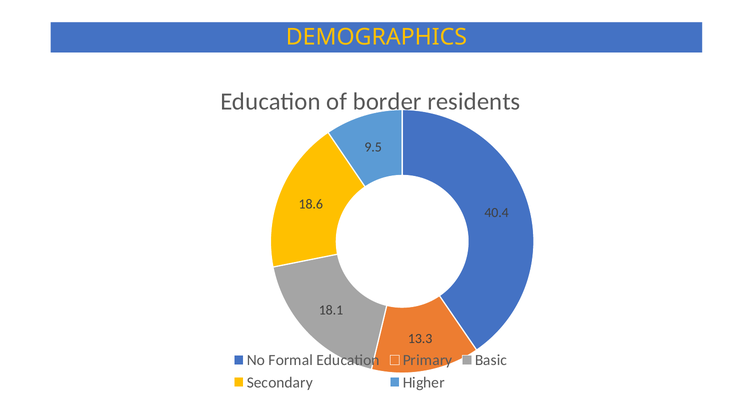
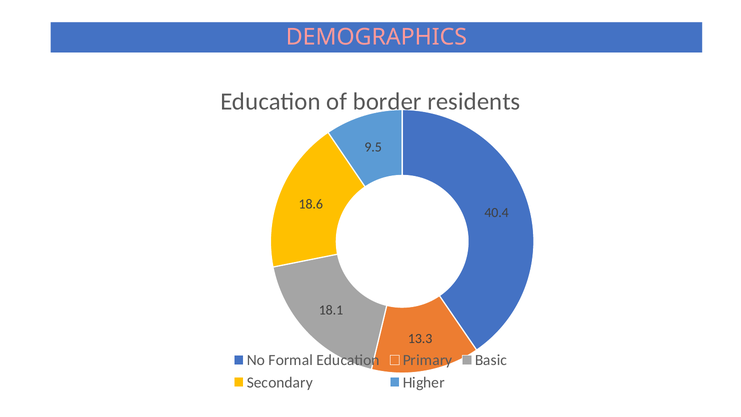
DEMOGRAPHICS colour: yellow -> pink
